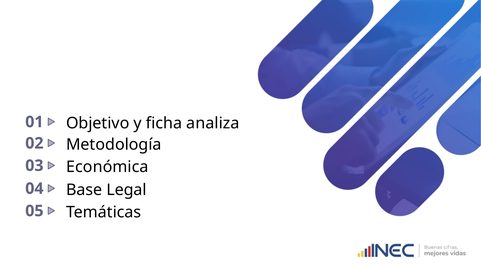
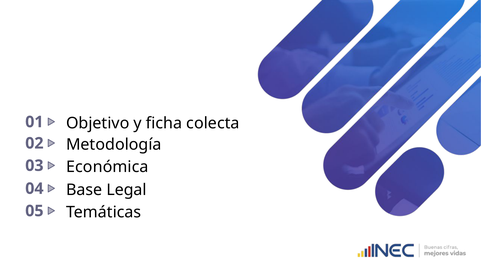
analiza: analiza -> colecta
